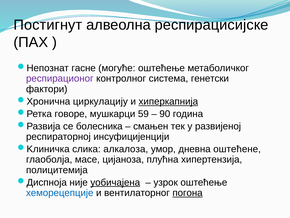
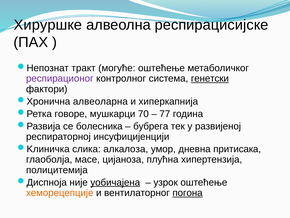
Постигнут: Постигнут -> Хируршке
гасне: гасне -> тракт
генетски underline: none -> present
циркулацију: циркулацију -> алвеоларна
хиперкапнија underline: present -> none
59: 59 -> 70
90: 90 -> 77
смањен: смањен -> бубрега
оштећене: оштећене -> притисака
хеморецепције colour: blue -> orange
